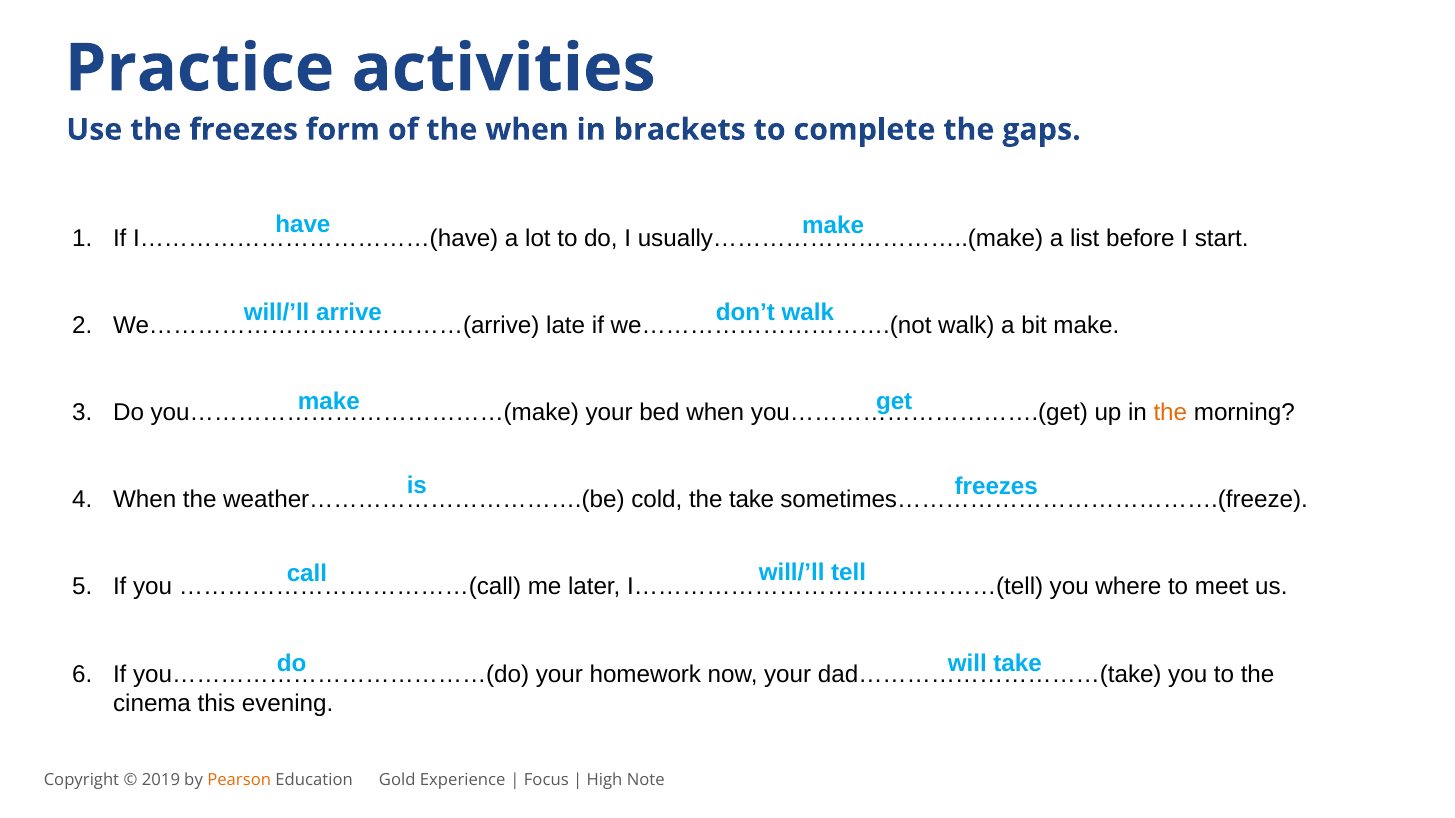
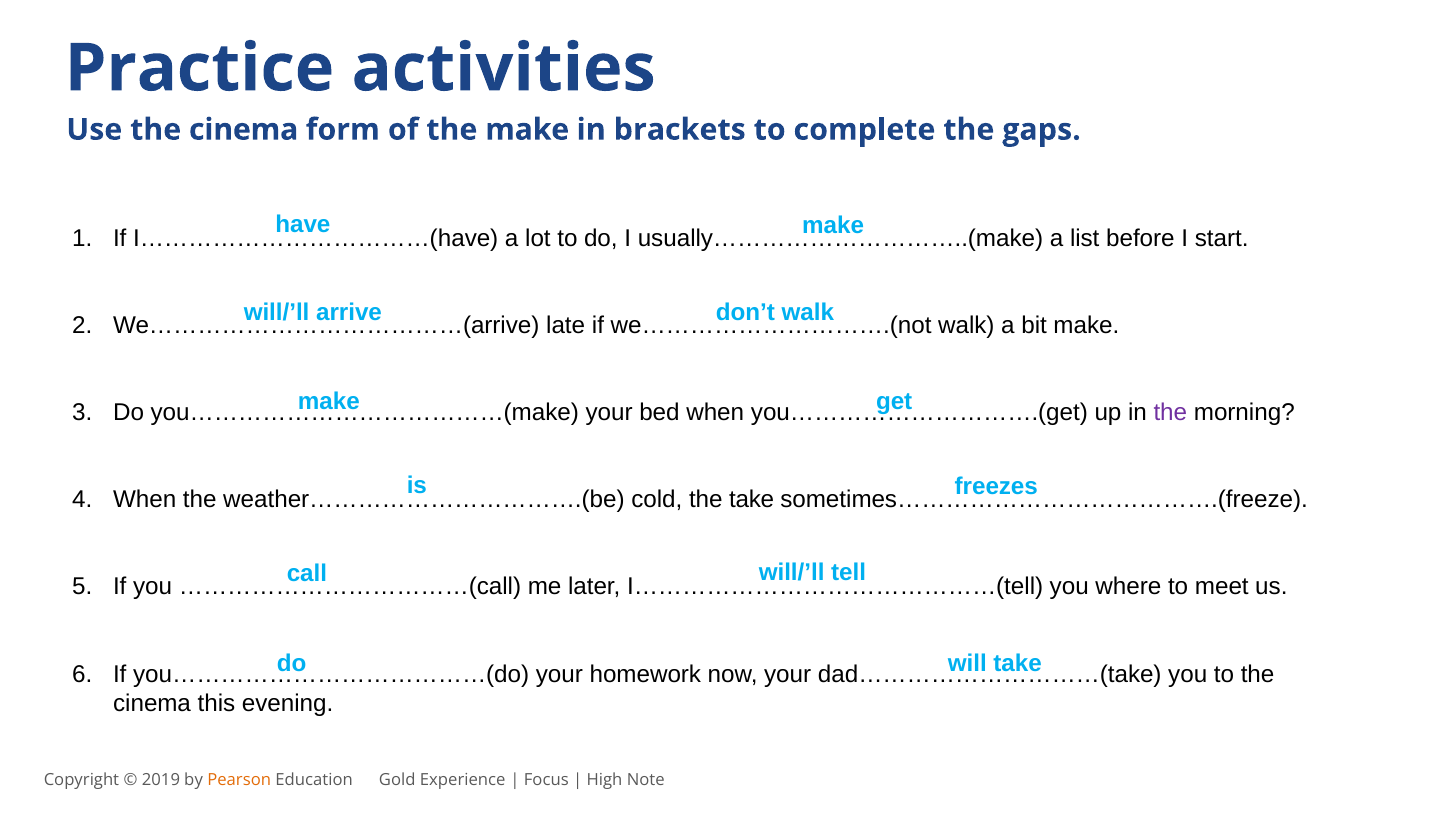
Use the freezes: freezes -> cinema
the when: when -> make
the at (1170, 413) colour: orange -> purple
